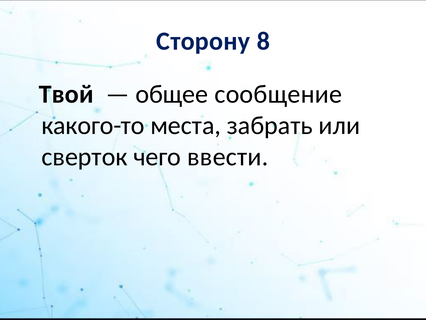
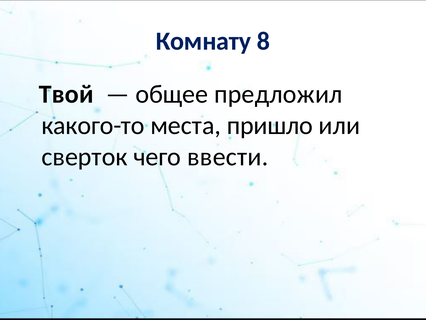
Сторону: Сторону -> Комнату
сообщение: сообщение -> предложил
забрать: забрать -> пришло
